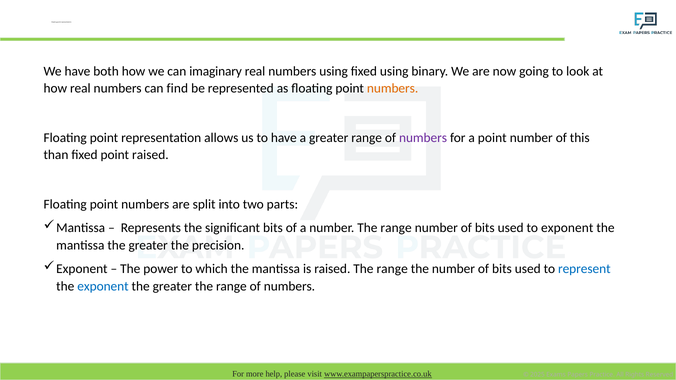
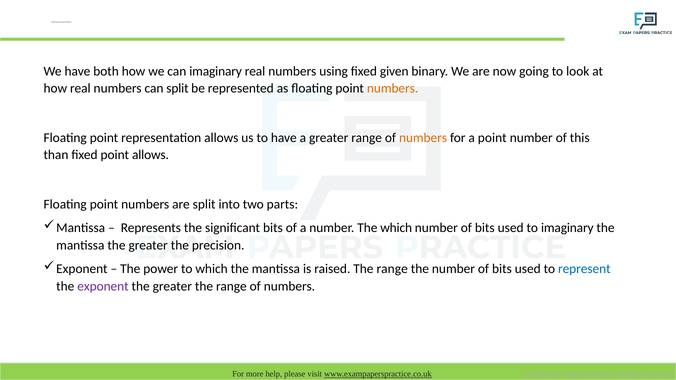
fixed using: using -> given
can find: find -> split
numbers at (423, 138) colour: purple -> orange
point raised: raised -> allows
number The range: range -> which
to exponent: exponent -> imaginary
exponent at (103, 286) colour: blue -> purple
